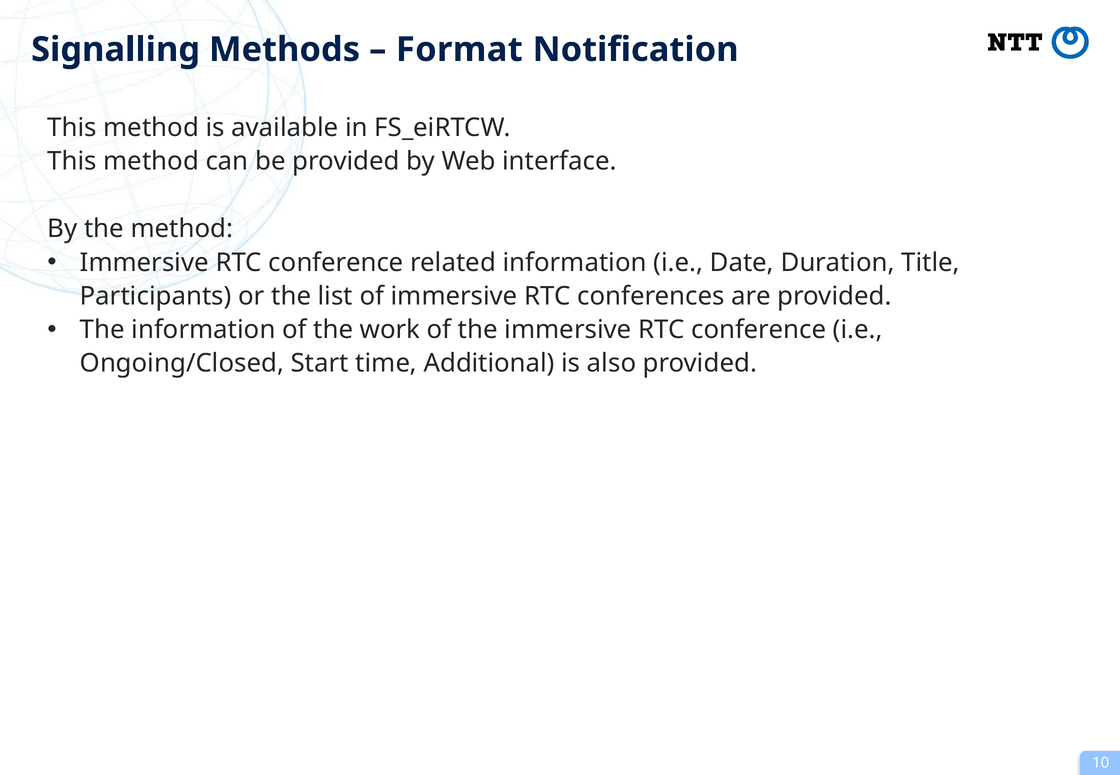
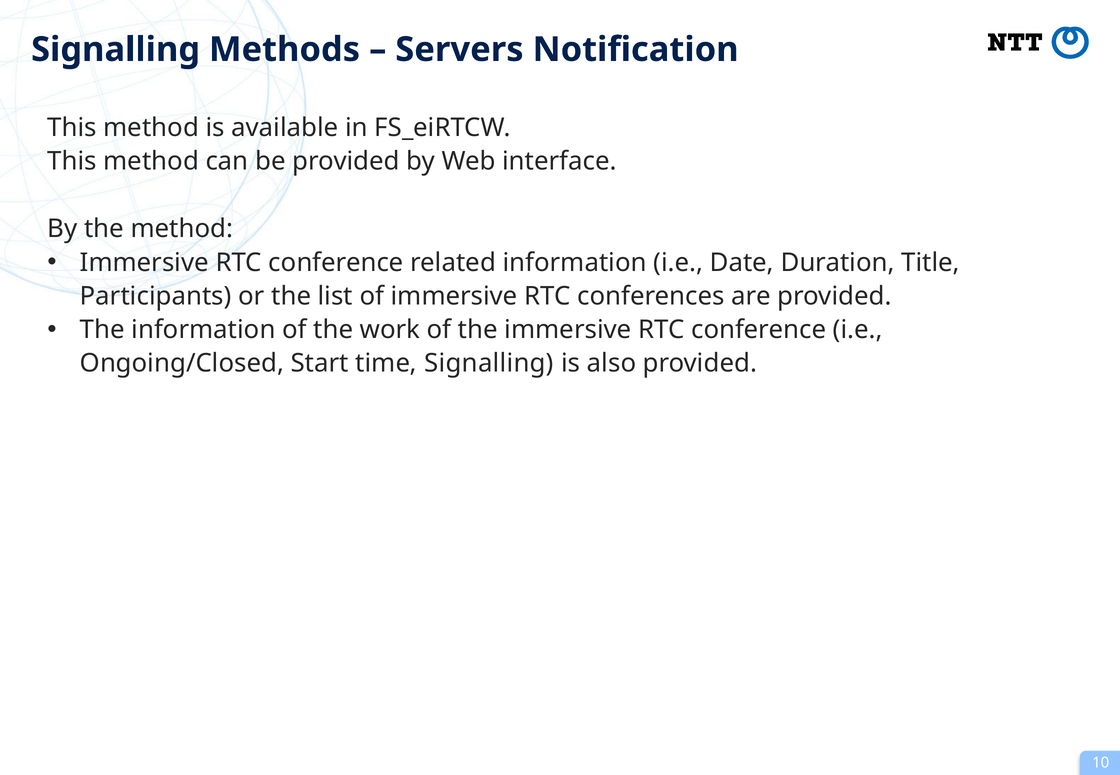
Format: Format -> Servers
time Additional: Additional -> Signalling
